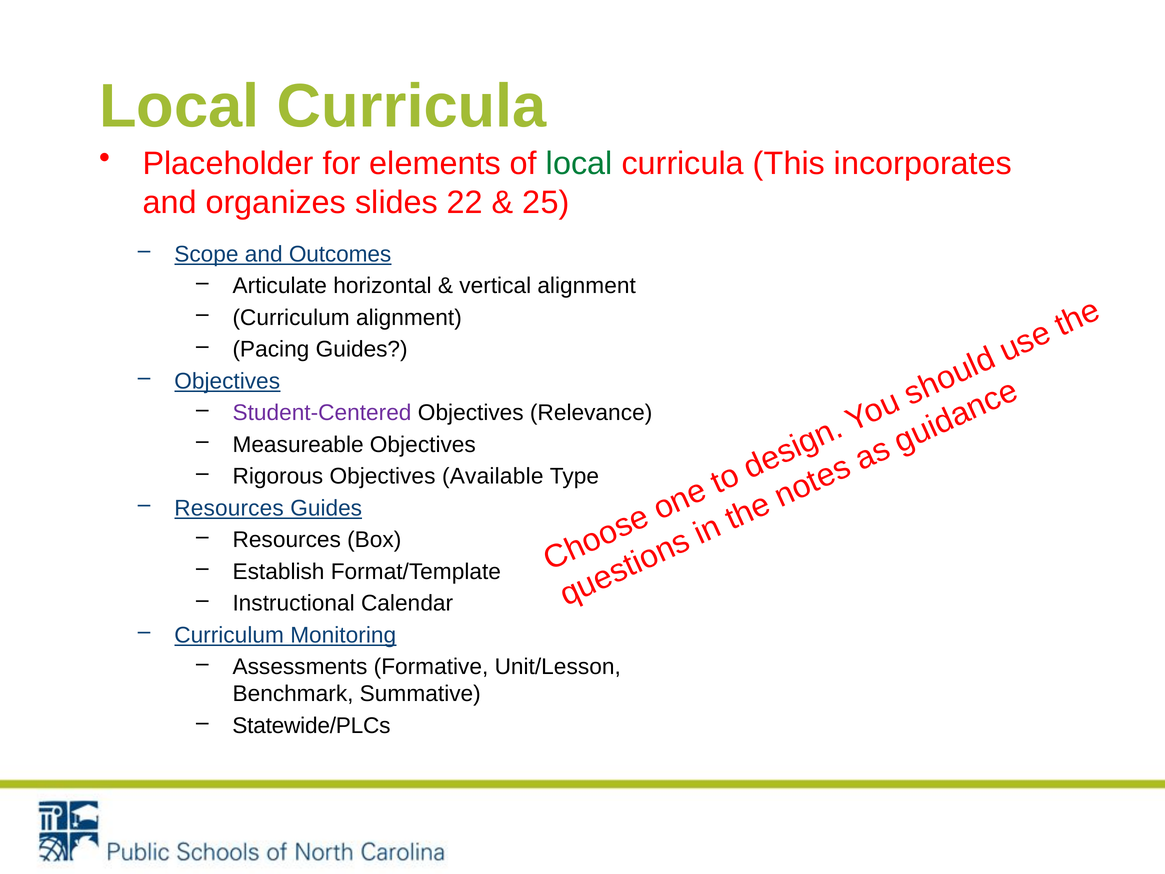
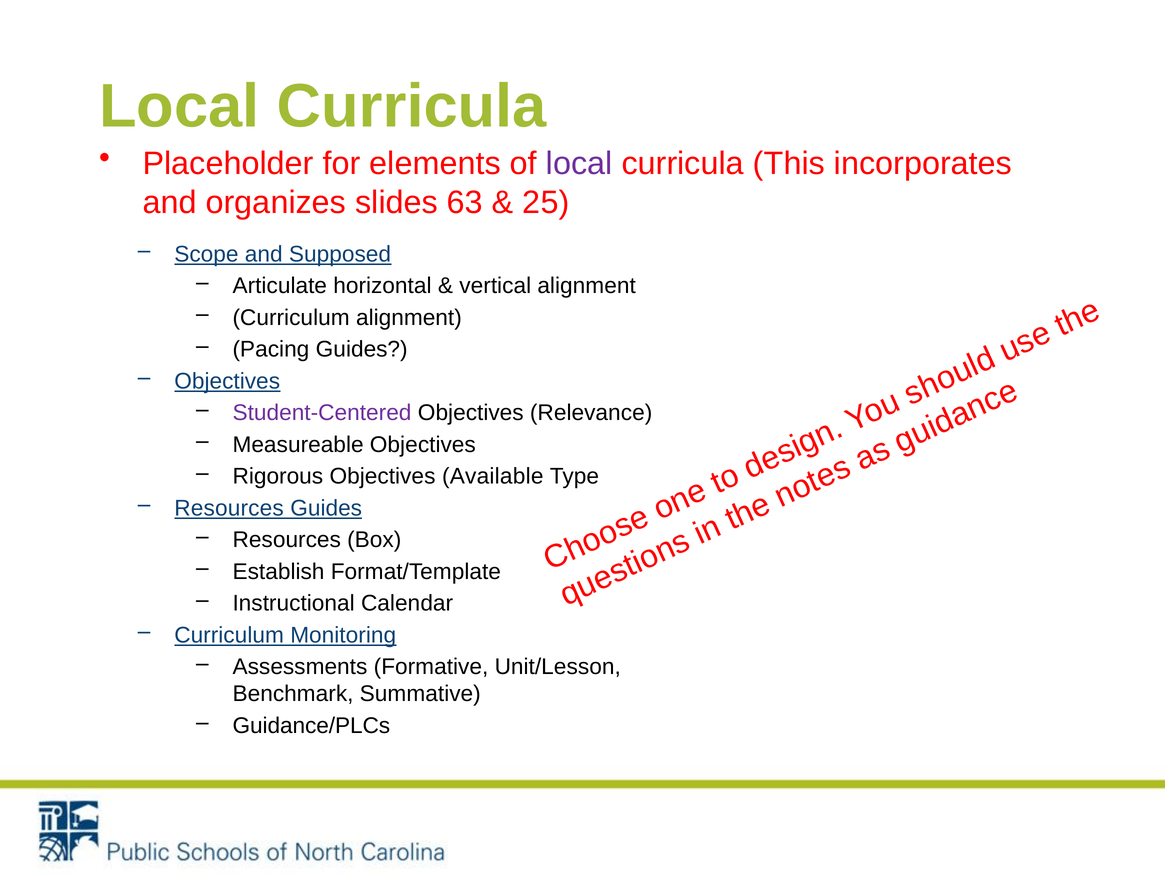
local at (579, 163) colour: green -> purple
22: 22 -> 63
Outcomes: Outcomes -> Supposed
Statewide/PLCs: Statewide/PLCs -> Guidance/PLCs
